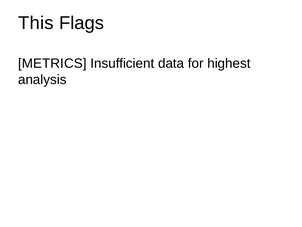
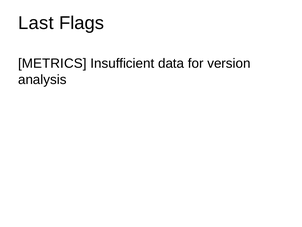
This: This -> Last
highest: highest -> version
